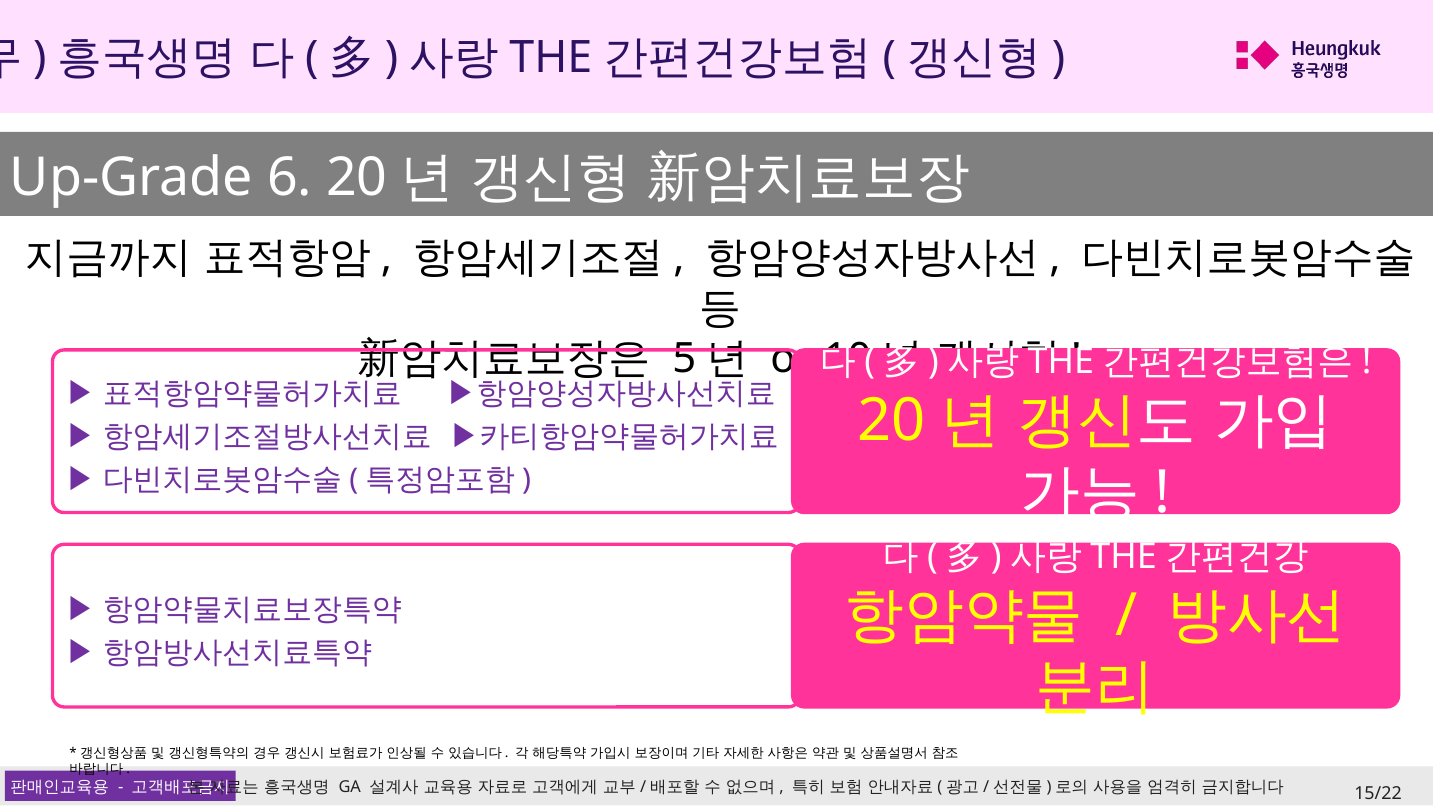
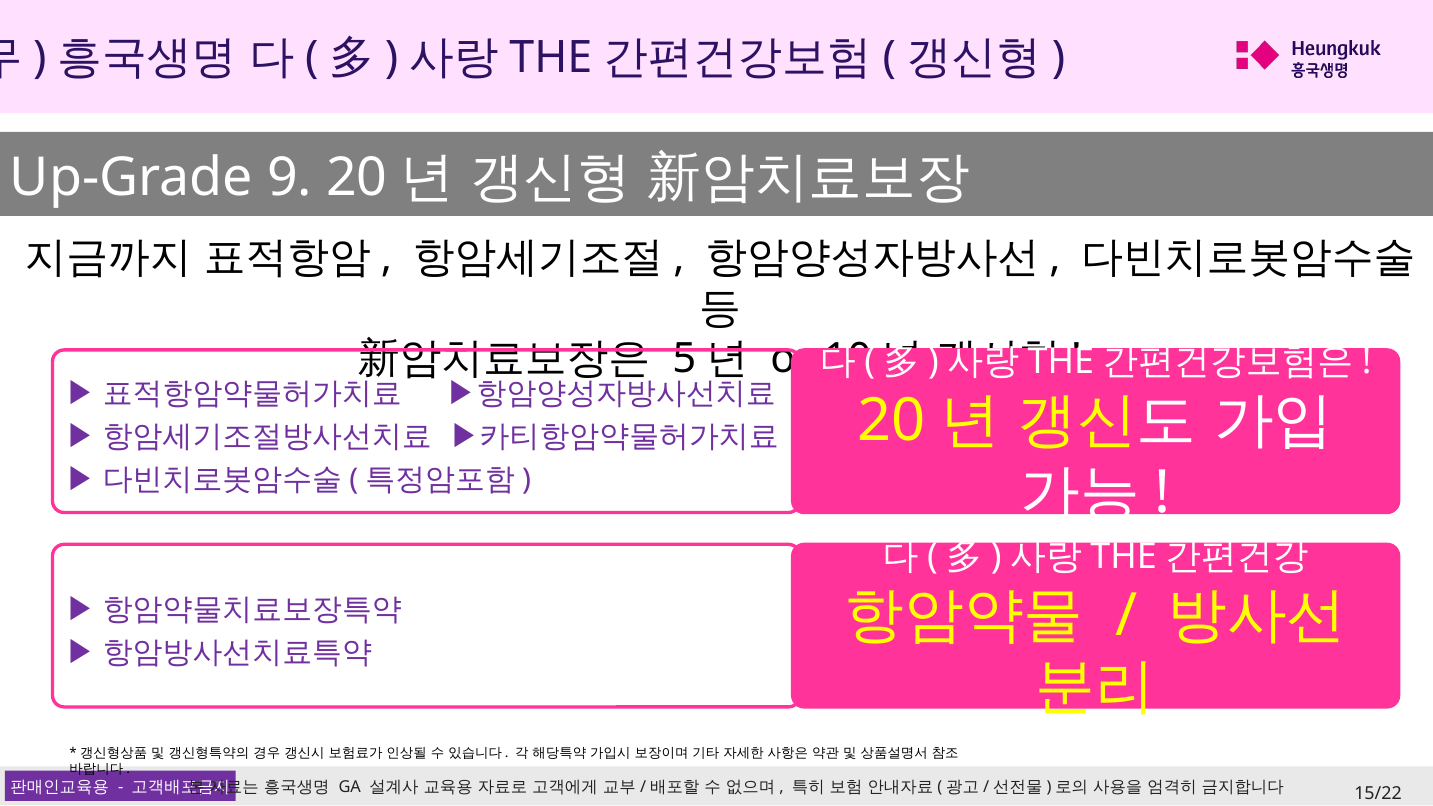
6: 6 -> 9
